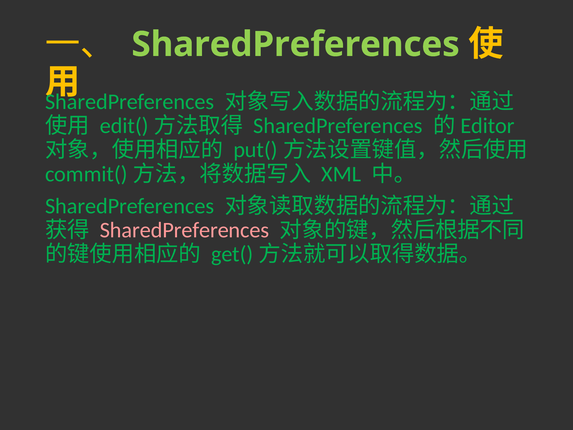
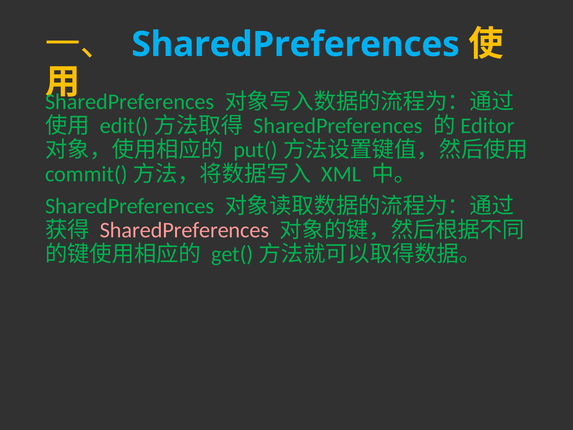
SharedPreferences at (296, 44) colour: light green -> light blue
